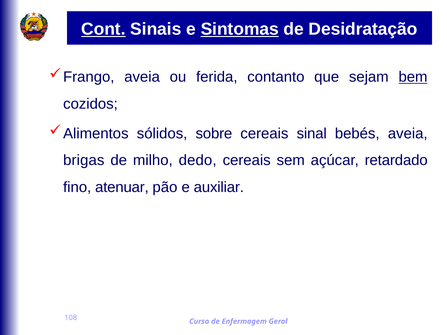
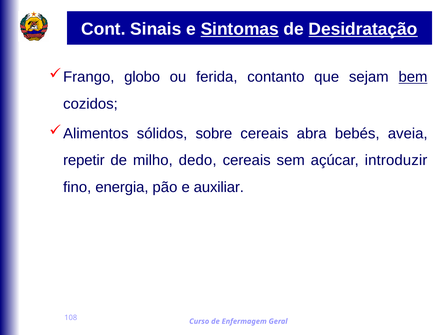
Cont underline: present -> none
Desidratação underline: none -> present
aveia at (142, 77): aveia -> globo
sinal: sinal -> abra
brigas: brigas -> repetir
retardado: retardado -> introduzir
atenuar: atenuar -> energia
